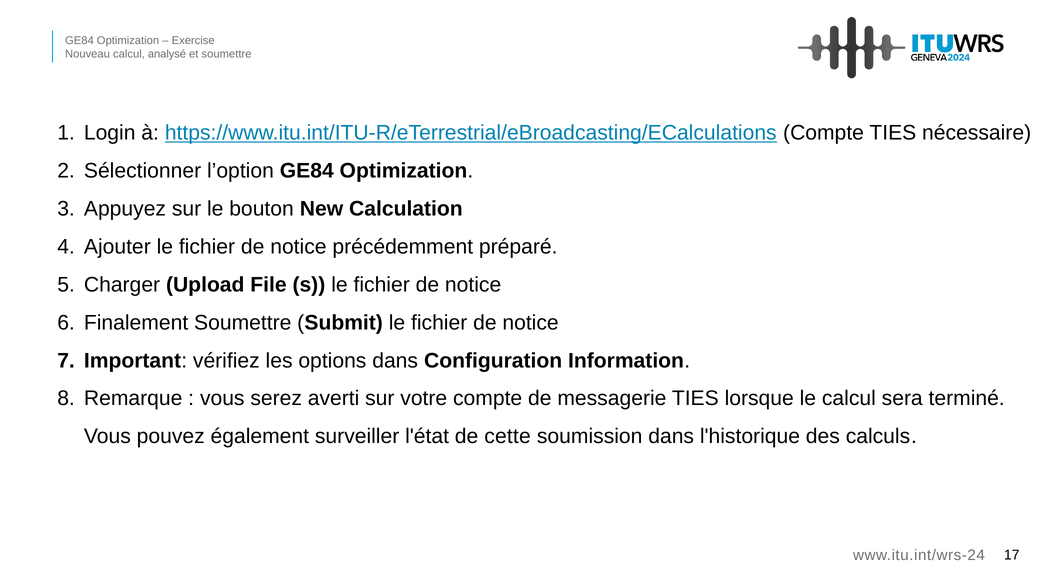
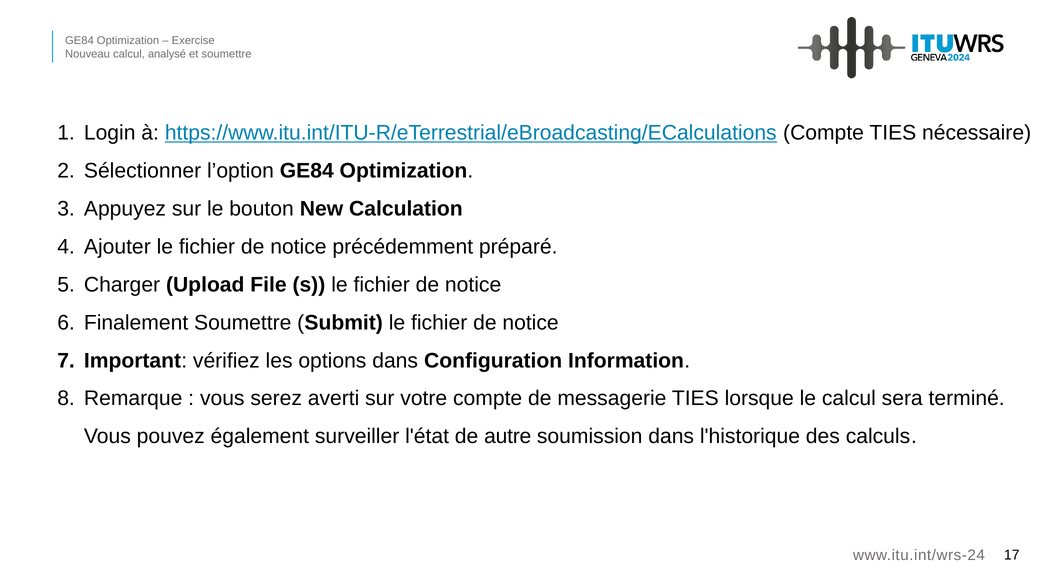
cette: cette -> autre
